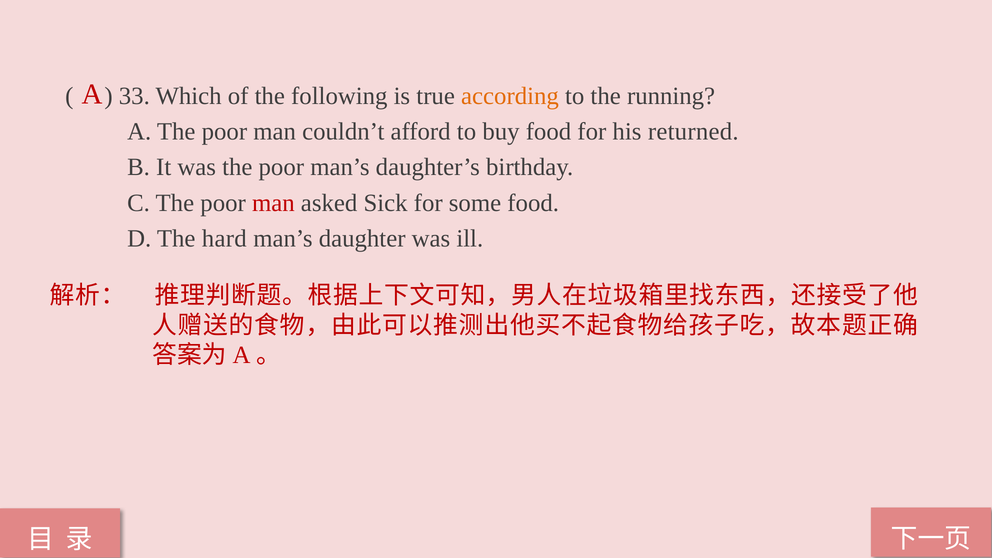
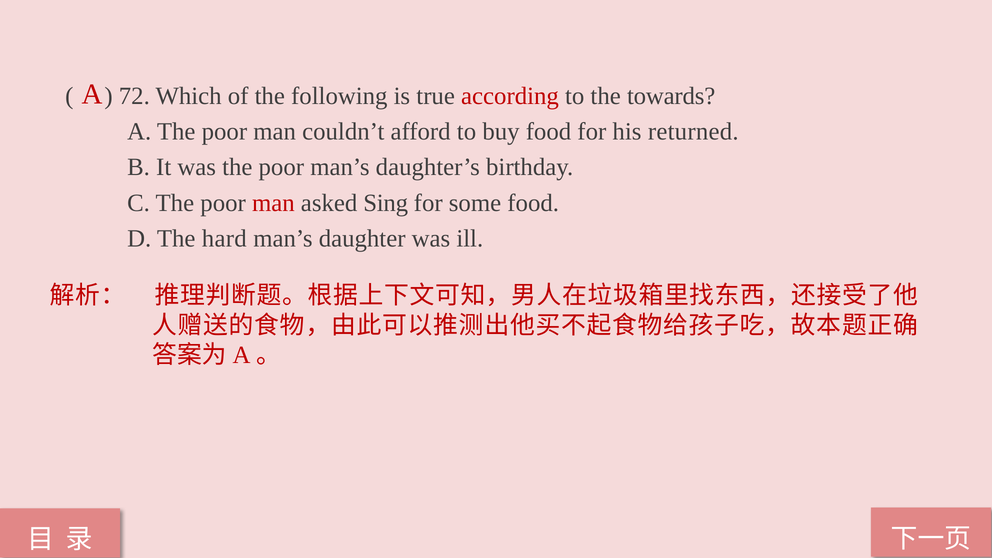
33: 33 -> 72
according colour: orange -> red
running: running -> towards
Sick: Sick -> Sing
